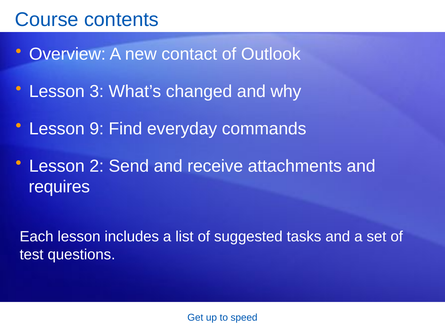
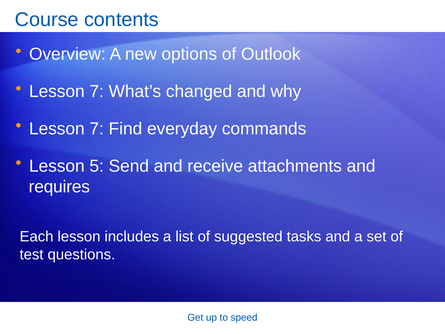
contact: contact -> options
3 at (97, 91): 3 -> 7
9 at (97, 129): 9 -> 7
2: 2 -> 5
